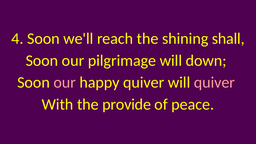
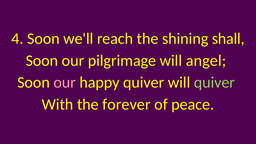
down: down -> angel
quiver at (214, 82) colour: pink -> light green
provide: provide -> forever
